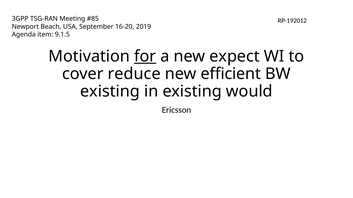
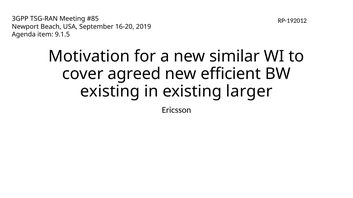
for underline: present -> none
expect: expect -> similar
reduce: reduce -> agreed
would: would -> larger
